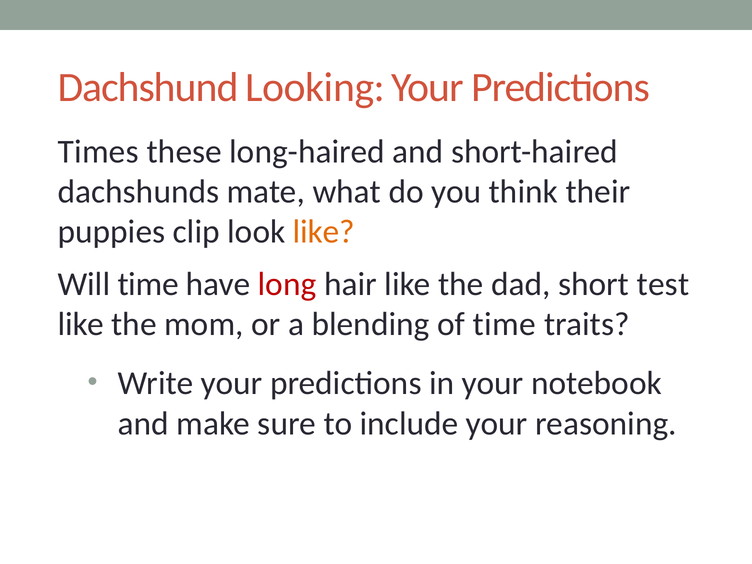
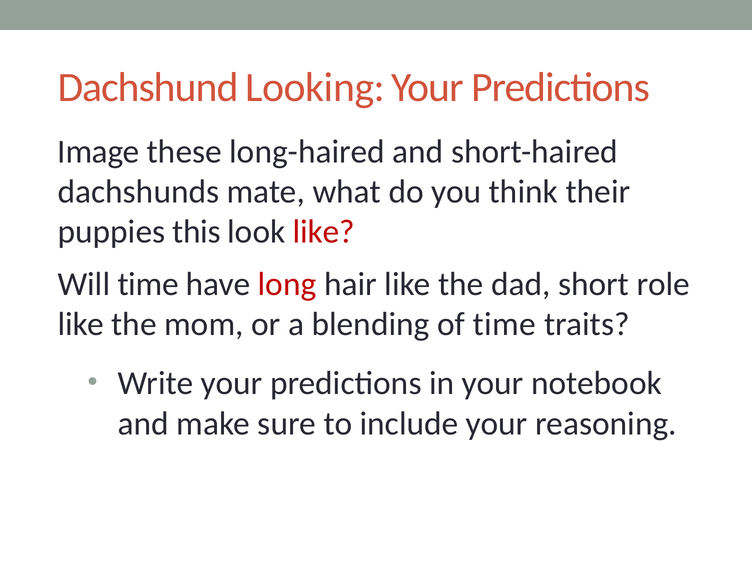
Times: Times -> Image
clip: clip -> this
like at (324, 232) colour: orange -> red
test: test -> role
